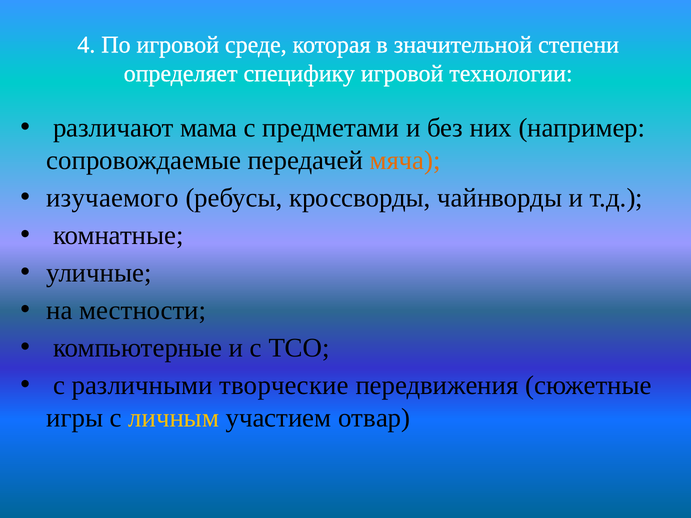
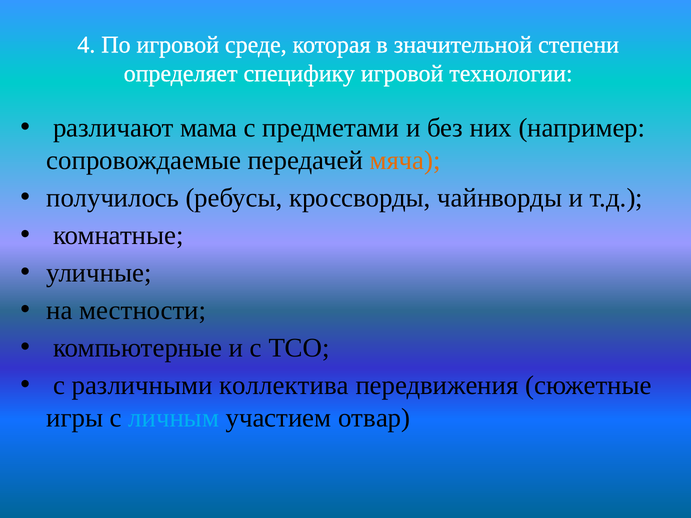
изучаемого: изучаемого -> получилось
творческие: творческие -> коллектива
личным colour: yellow -> light blue
